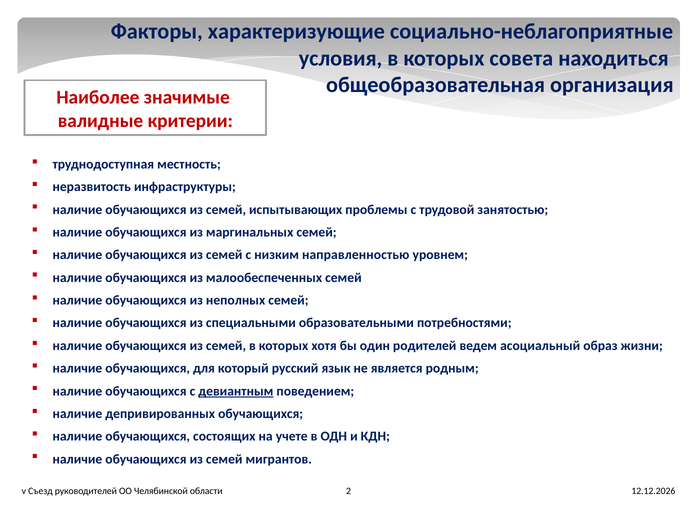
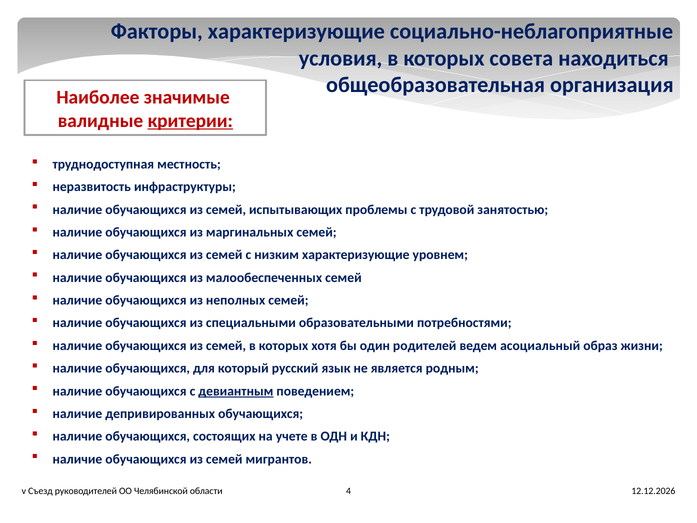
критерии underline: none -> present
низким направленностью: направленностью -> характеризующие
2: 2 -> 4
